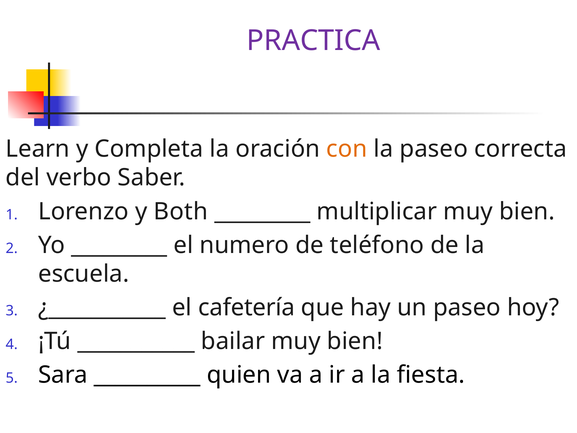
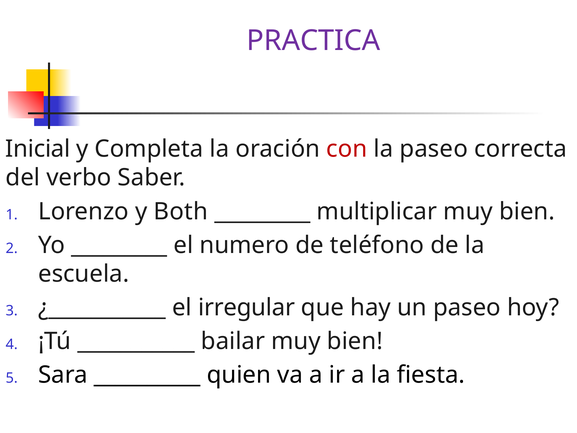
Learn: Learn -> Inicial
con colour: orange -> red
cafetería: cafetería -> irregular
